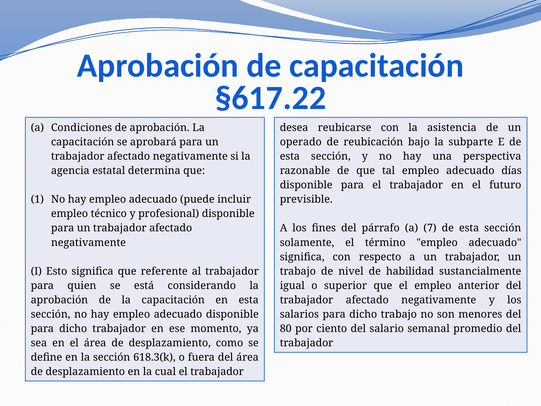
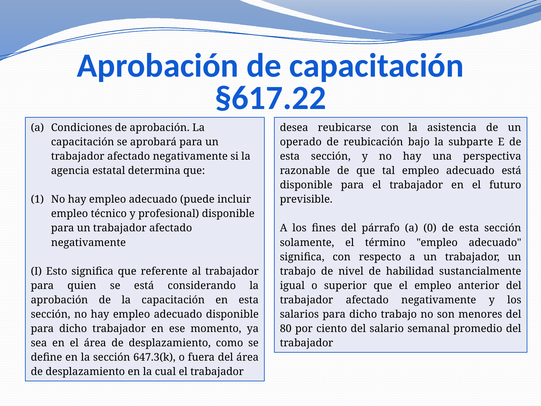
adecuado días: días -> está
7: 7 -> 0
618.3(k: 618.3(k -> 647.3(k
